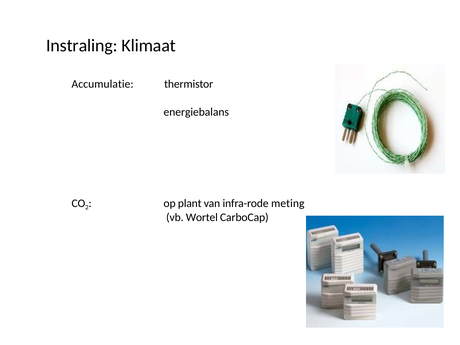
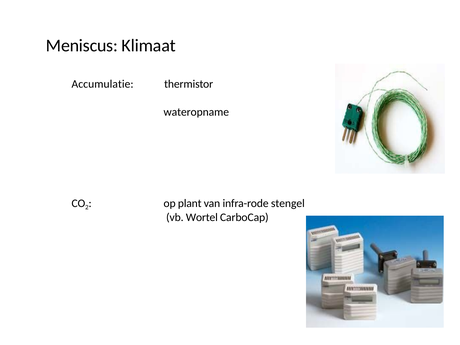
Instraling: Instraling -> Meniscus
energiebalans: energiebalans -> wateropname
meting: meting -> stengel
